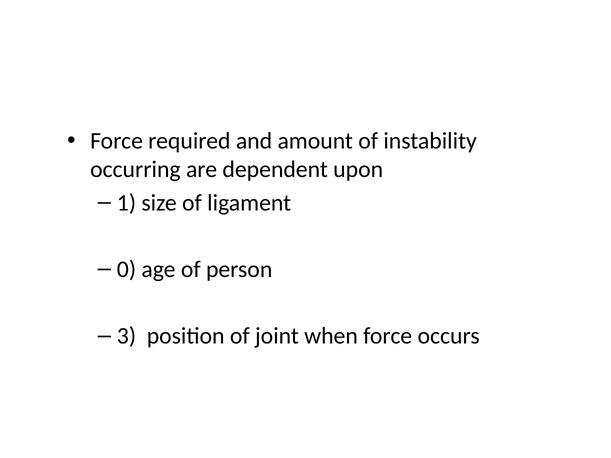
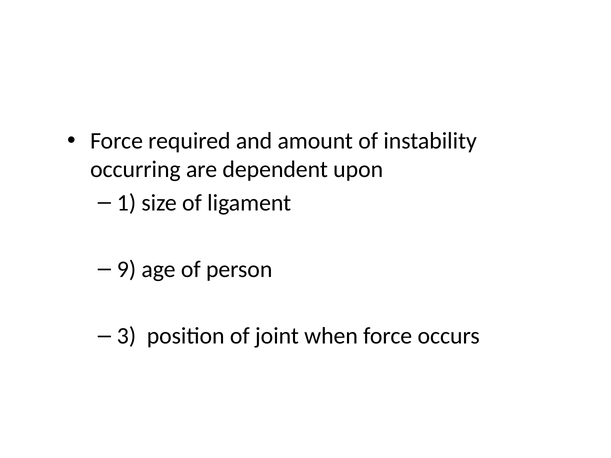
0: 0 -> 9
